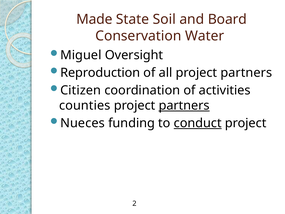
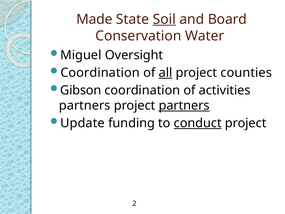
Soil underline: none -> present
Reproduction at (100, 73): Reproduction -> Coordination
all underline: none -> present
partners at (246, 73): partners -> counties
Citizen: Citizen -> Gibson
counties at (85, 105): counties -> partners
Nueces: Nueces -> Update
